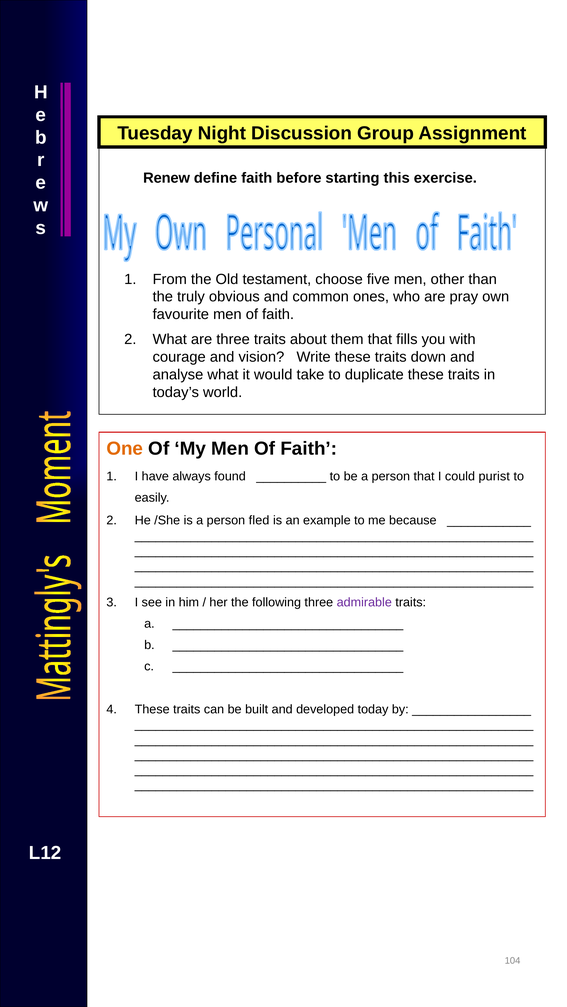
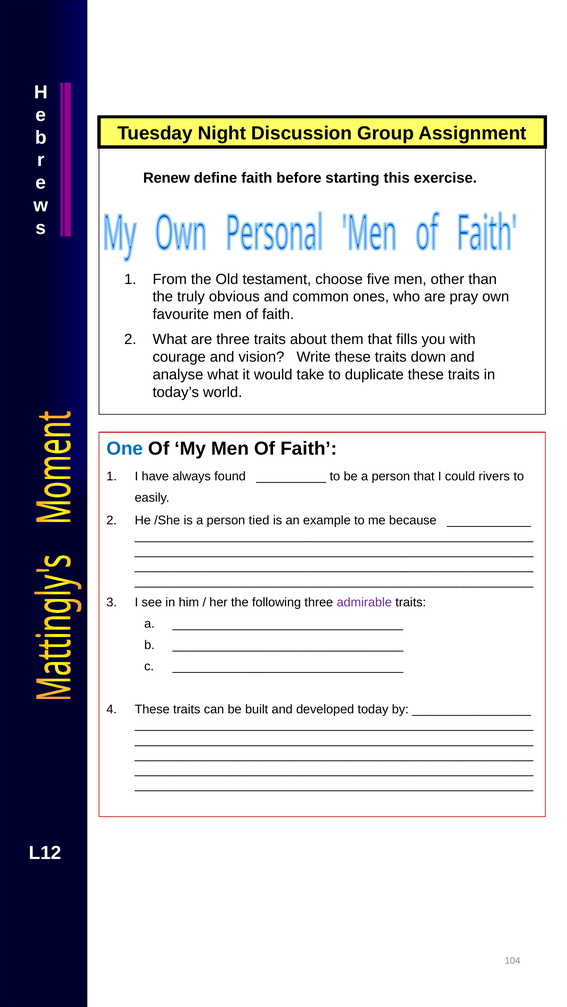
One colour: orange -> blue
purist: purist -> rivers
fled: fled -> tied
